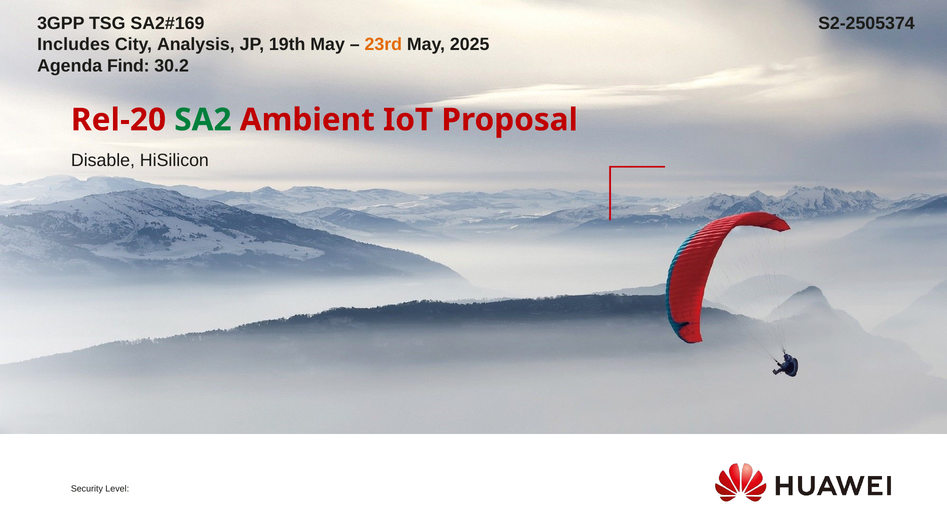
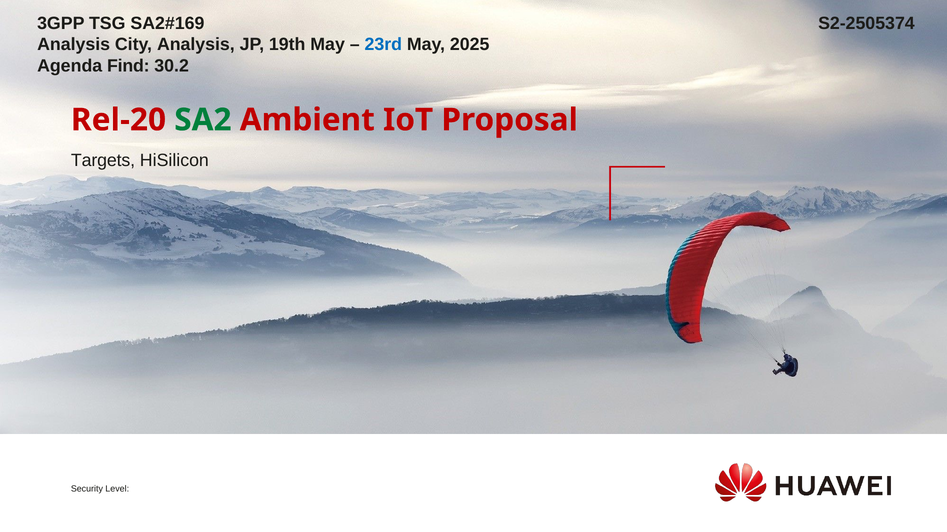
Includes at (74, 45): Includes -> Analysis
23rd colour: orange -> blue
Disable: Disable -> Targets
